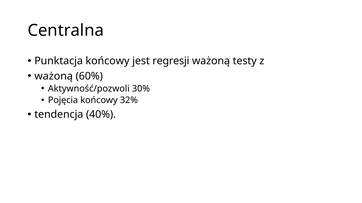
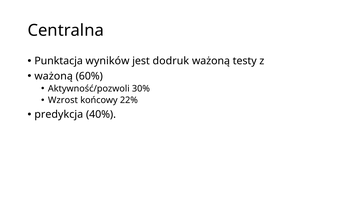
Punktacja końcowy: końcowy -> wyników
regresji: regresji -> dodruk
Pojęcia: Pojęcia -> Wzrost
32%: 32% -> 22%
tendencja: tendencja -> predykcja
